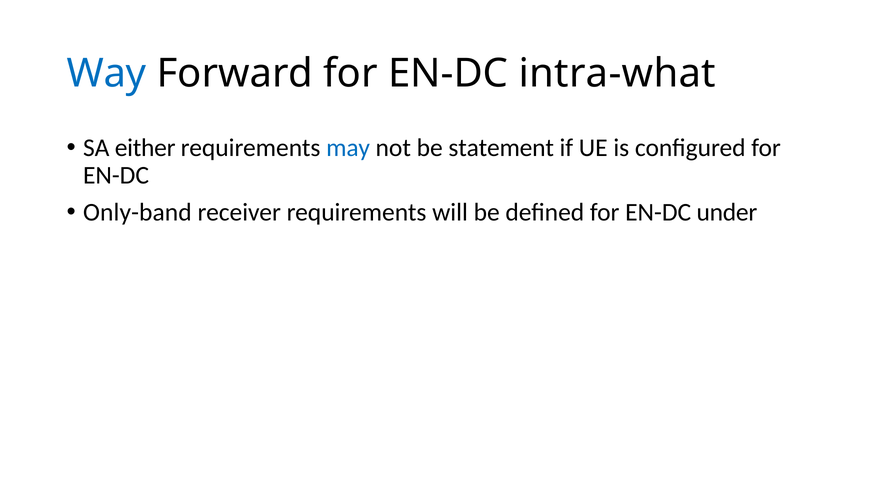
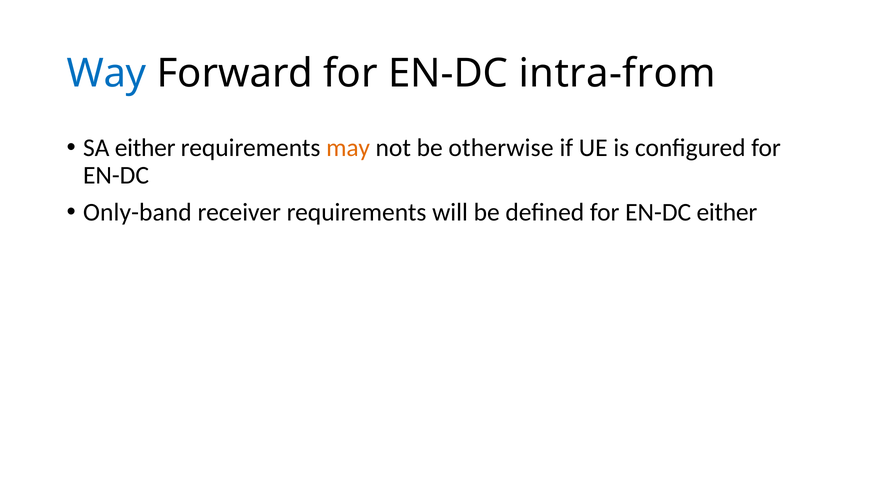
intra-what: intra-what -> intra-from
may colour: blue -> orange
statement: statement -> otherwise
EN-DC under: under -> either
